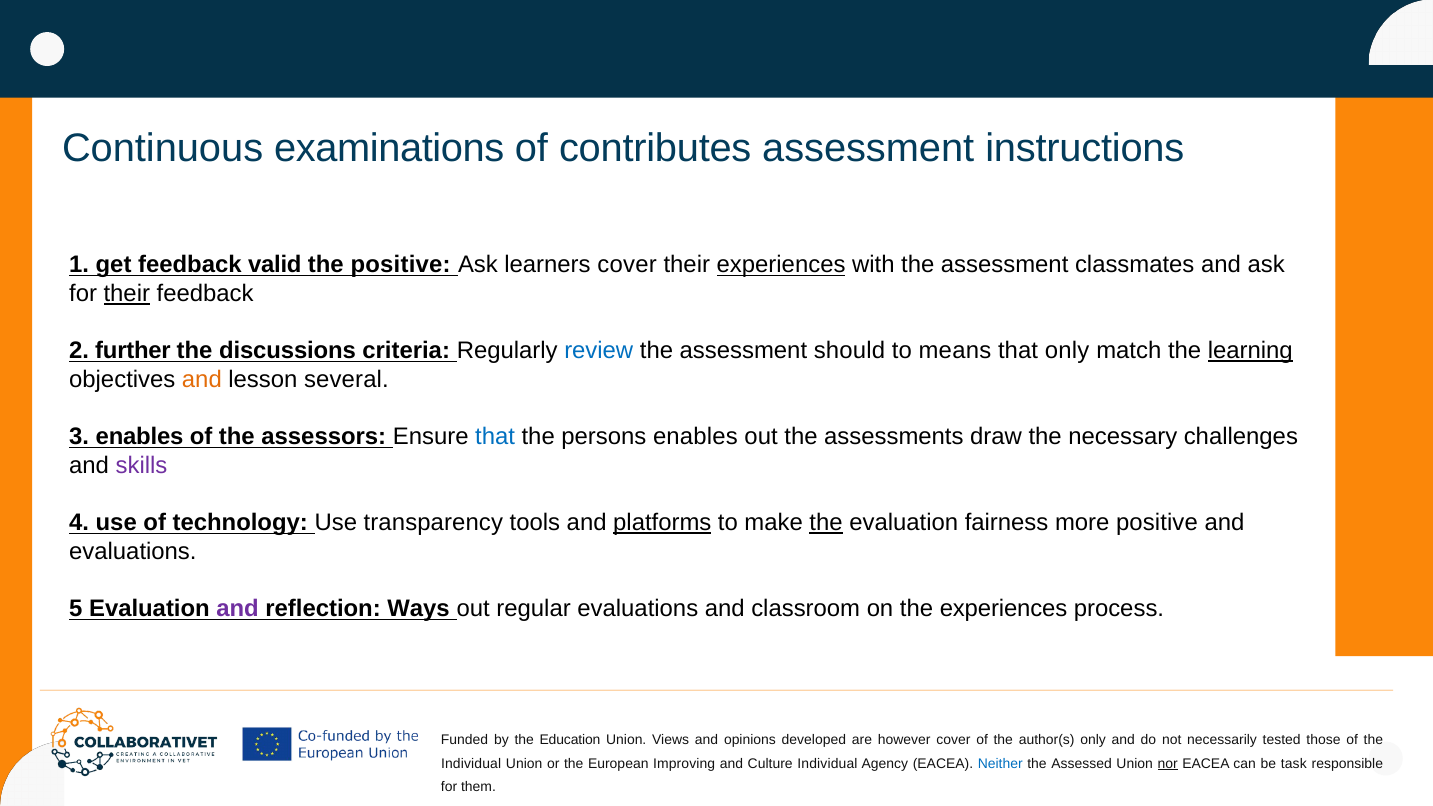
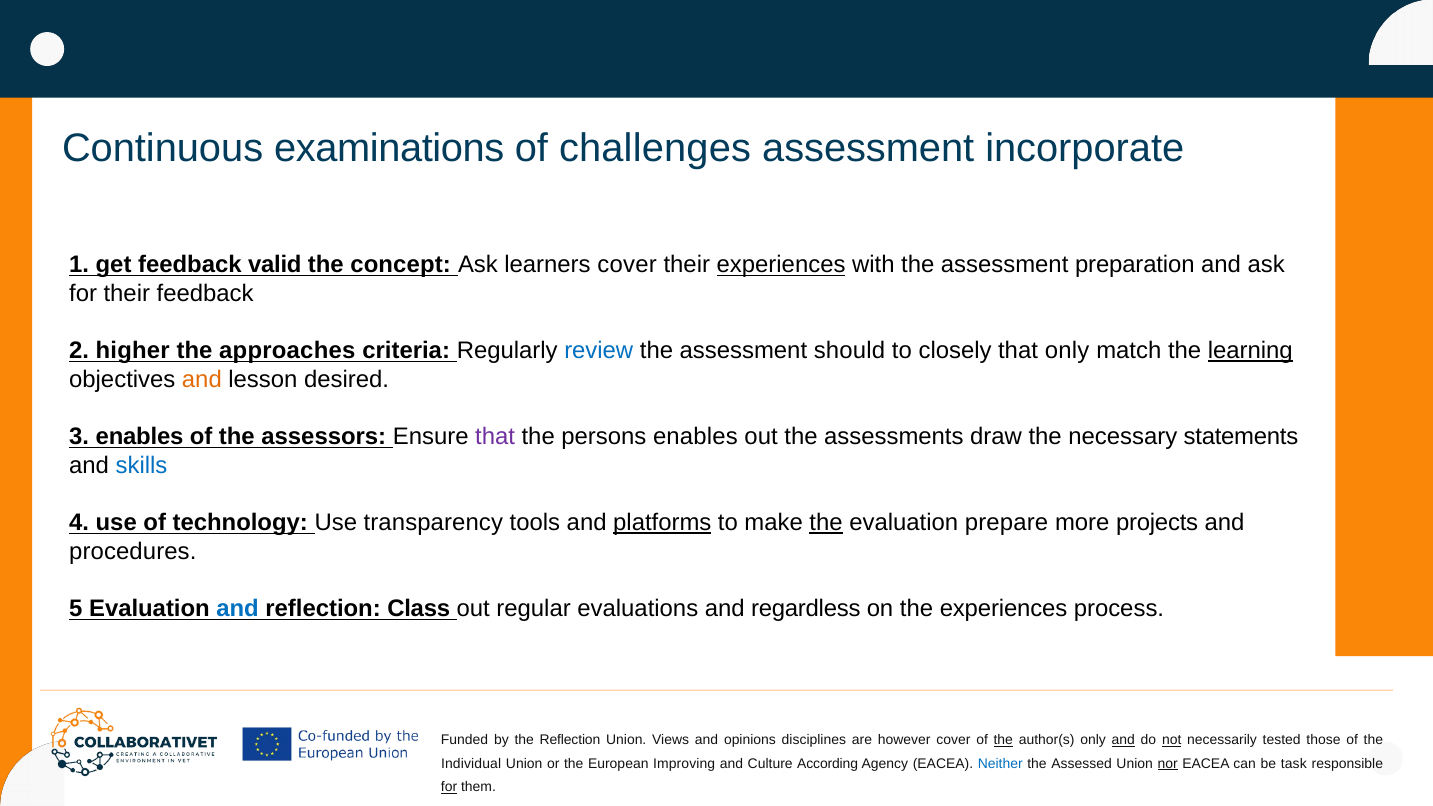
contributes: contributes -> challenges
instructions: instructions -> incorporate
the positive: positive -> concept
classmates: classmates -> preparation
their at (127, 294) underline: present -> none
further: further -> higher
discussions: discussions -> approaches
means: means -> closely
several: several -> desired
that at (495, 437) colour: blue -> purple
challenges: challenges -> statements
skills colour: purple -> blue
fairness: fairness -> prepare
more positive: positive -> projects
evaluations at (133, 552): evaluations -> procedures
and at (238, 609) colour: purple -> blue
Ways: Ways -> Class
classroom: classroom -> regardless
the Education: Education -> Reflection
developed: developed -> disciplines
the at (1003, 740) underline: none -> present
and at (1123, 740) underline: none -> present
not underline: none -> present
Culture Individual: Individual -> According
for at (449, 787) underline: none -> present
